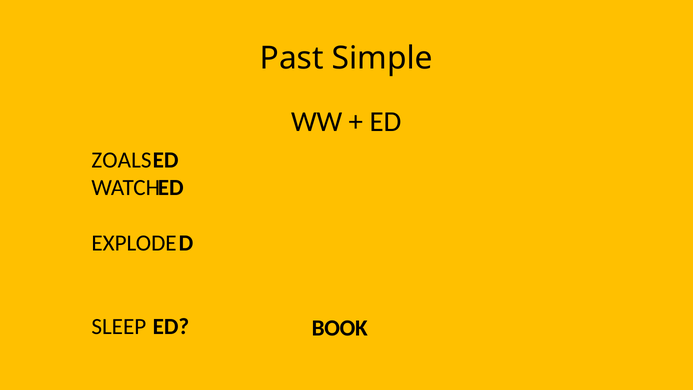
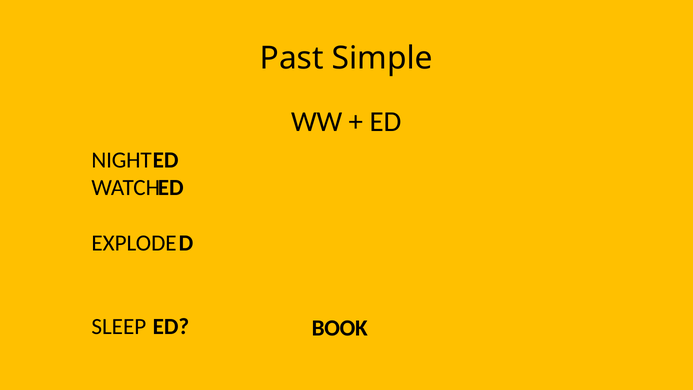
ZOALS: ZOALS -> NIGHT
